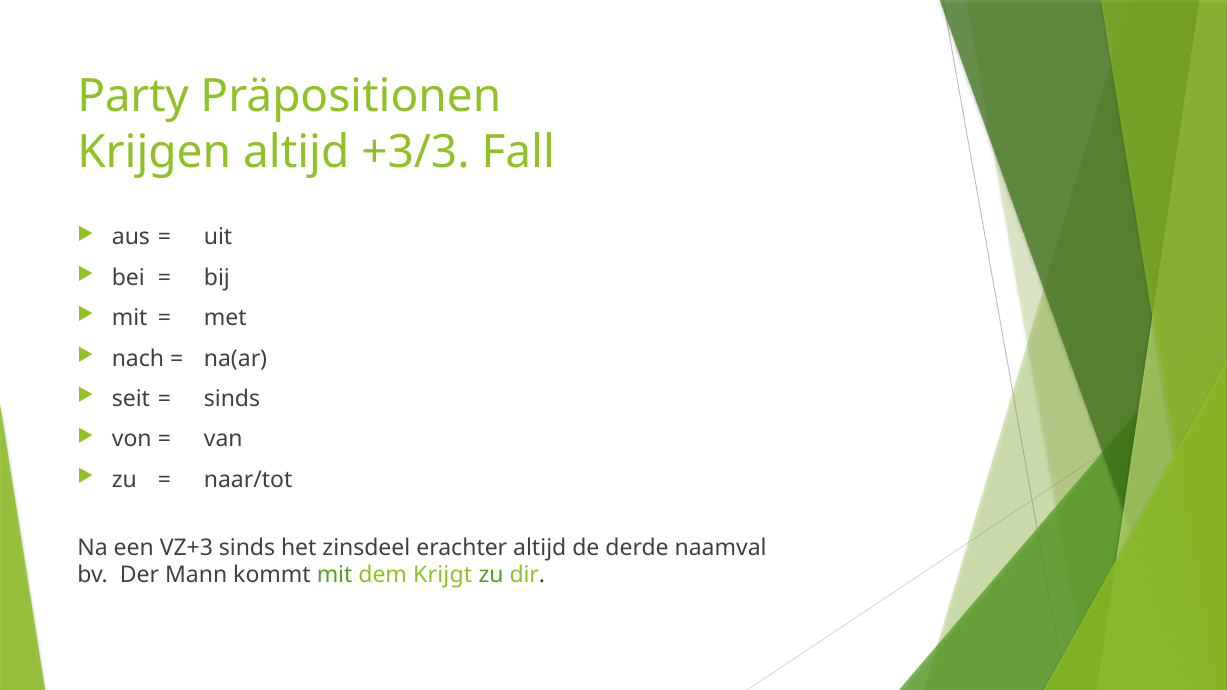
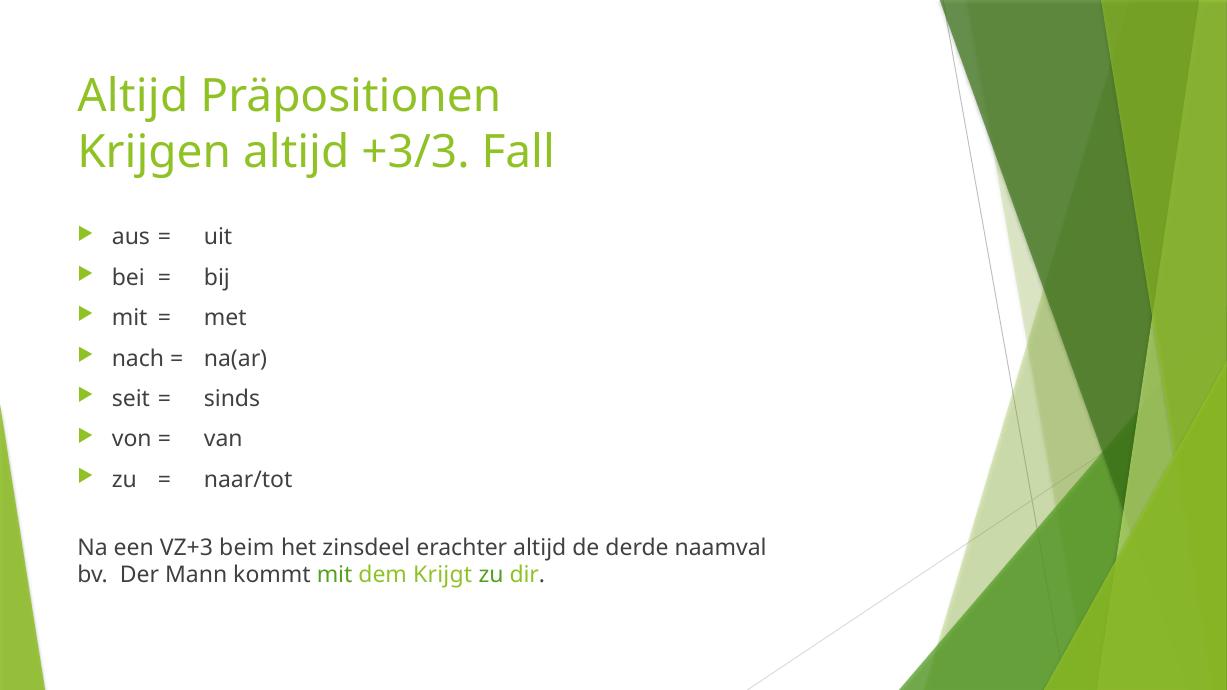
Party at (133, 97): Party -> Altijd
VZ+3 sinds: sinds -> beim
